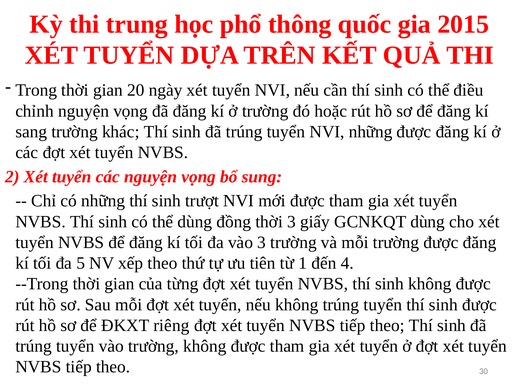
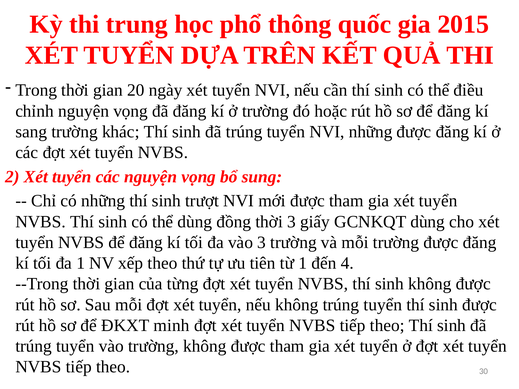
đa 5: 5 -> 1
riêng: riêng -> minh
